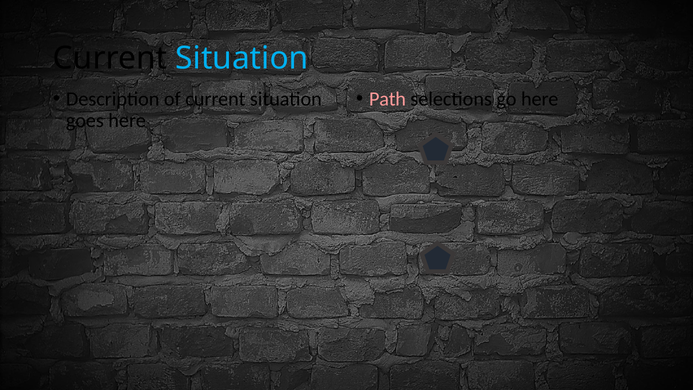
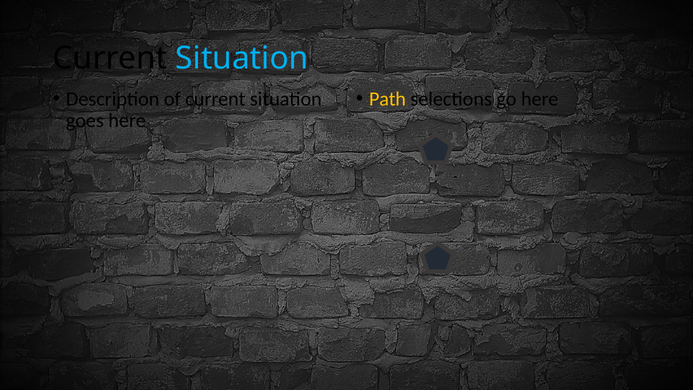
Path colour: pink -> yellow
